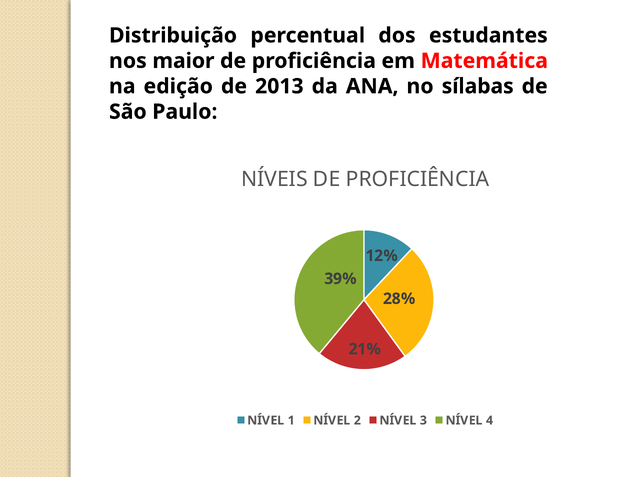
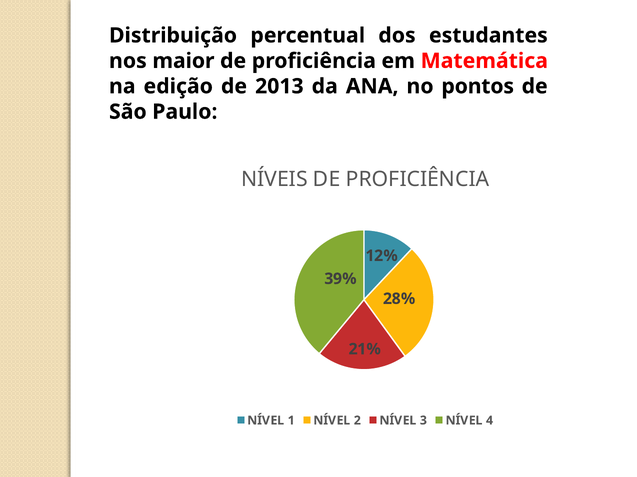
sílabas: sílabas -> pontos
